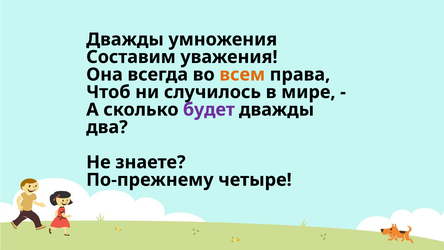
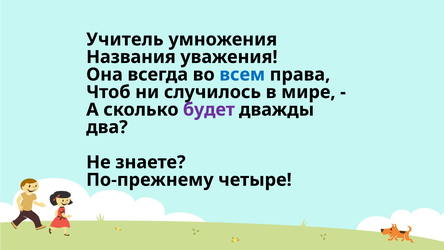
Дважды at (125, 39): Дважды -> Учитель
Составим: Составим -> Названия
всем colour: orange -> blue
